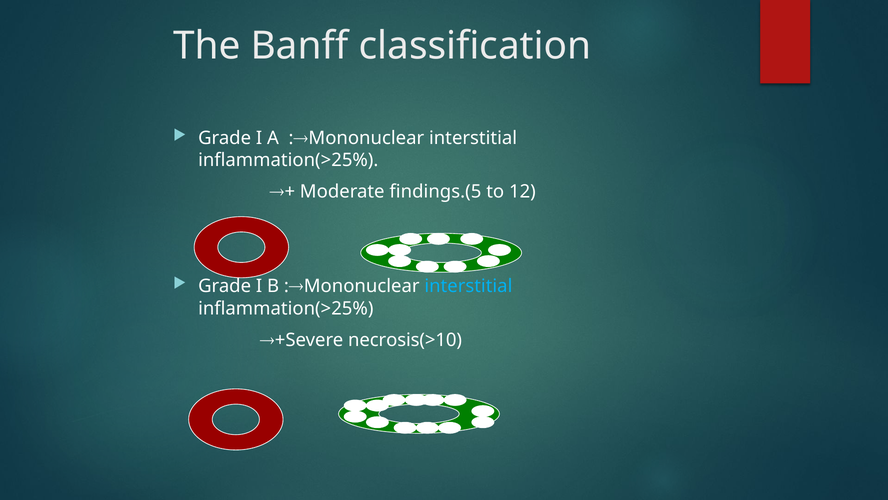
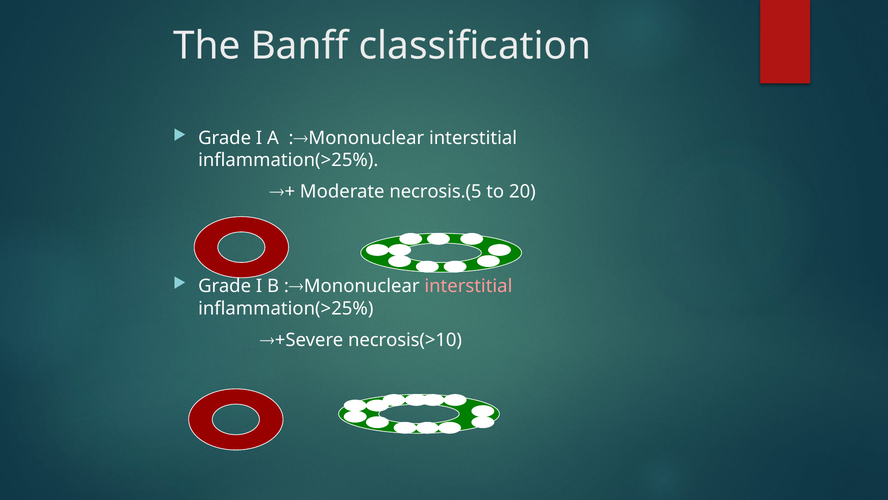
findings.(5: findings.(5 -> necrosis.(5
12: 12 -> 20
interstitial at (468, 286) colour: light blue -> pink
